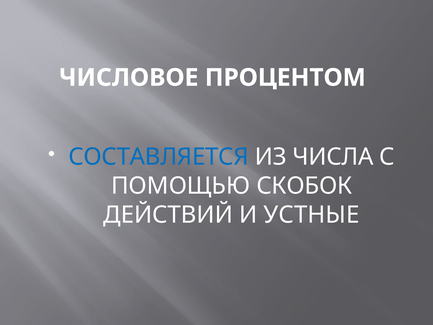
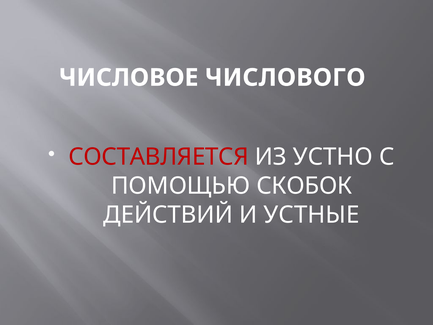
ПРОЦЕНТОМ: ПРОЦЕНТОМ -> ЧИСЛОВОГО
СОСТАВЛЯЕТСЯ colour: blue -> red
ЧИСЛА: ЧИСЛА -> УСТНО
